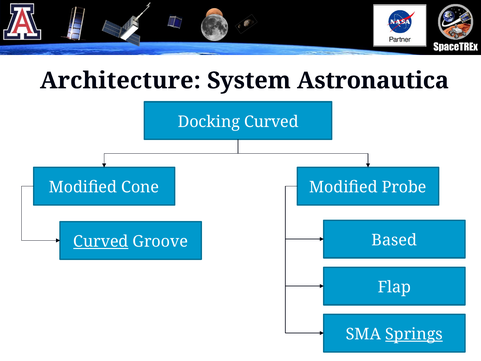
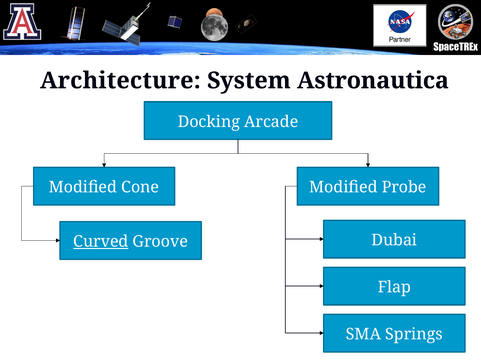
Docking Curved: Curved -> Arcade
Based: Based -> Dubai
Springs underline: present -> none
